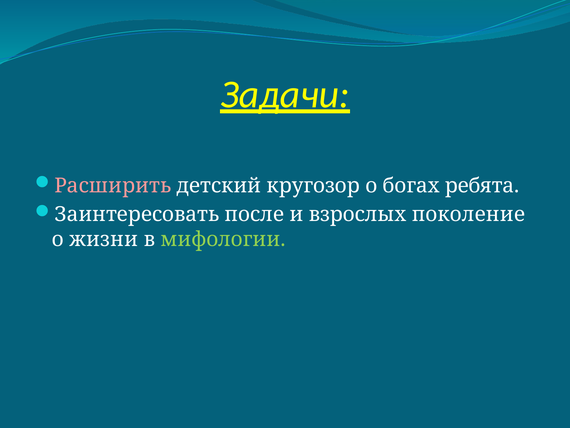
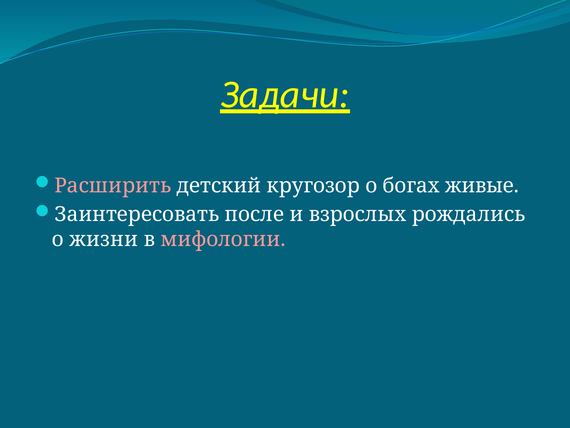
ребята: ребята -> живые
поколение: поколение -> рождались
мифологии colour: light green -> pink
